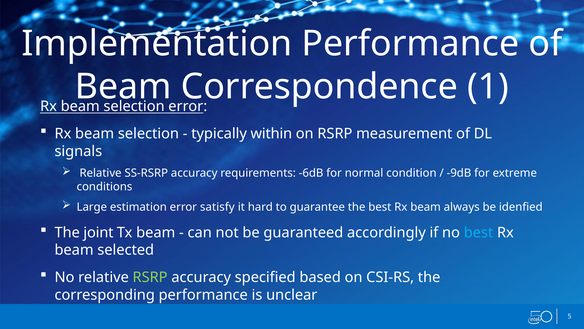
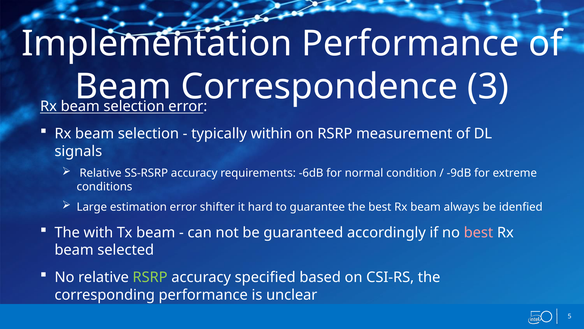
1: 1 -> 3
satisfy: satisfy -> shifter
joint: joint -> with
best at (478, 232) colour: light blue -> pink
